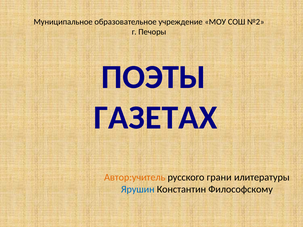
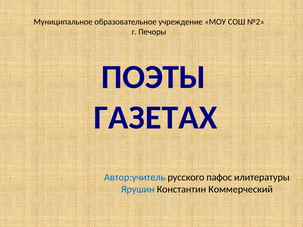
Автор:учитель colour: orange -> blue
грани: грани -> пафос
Философскому: Философскому -> Коммерческий
